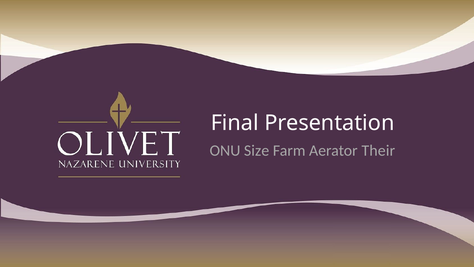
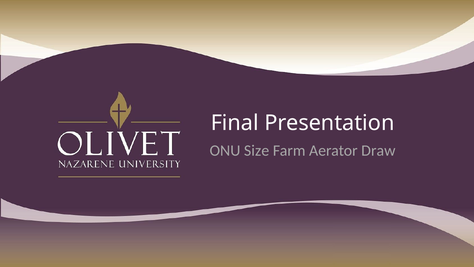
Their: Their -> Draw
